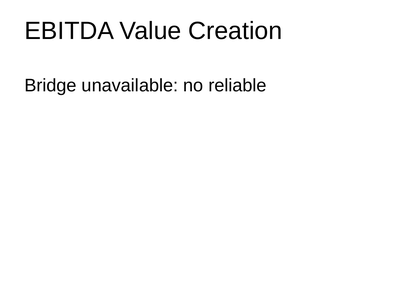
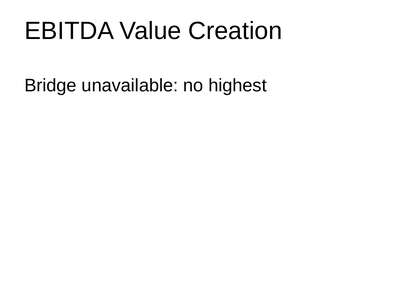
reliable: reliable -> highest
